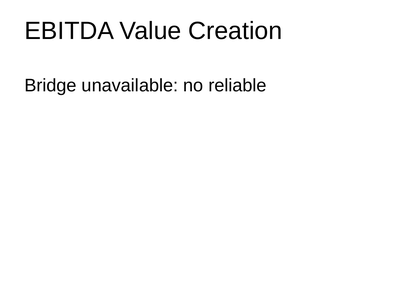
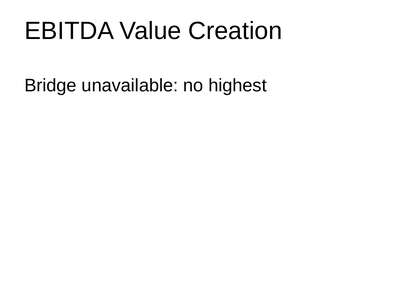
reliable: reliable -> highest
